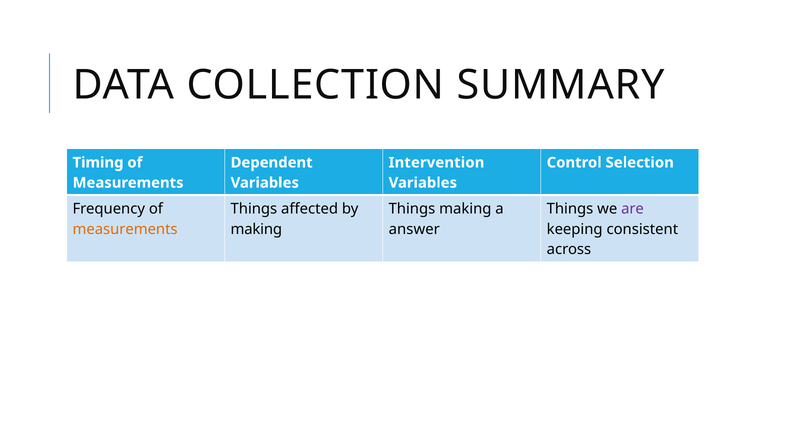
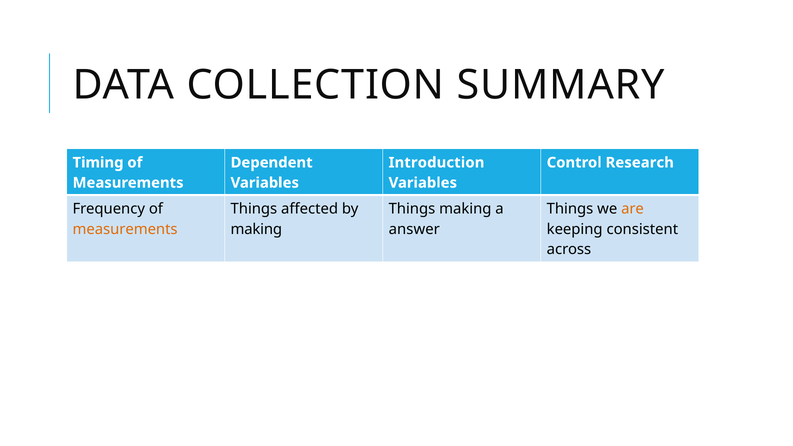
Intervention: Intervention -> Introduction
Selection: Selection -> Research
are colour: purple -> orange
